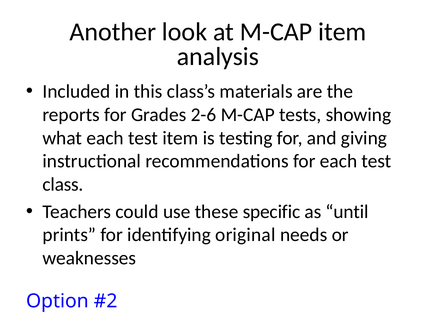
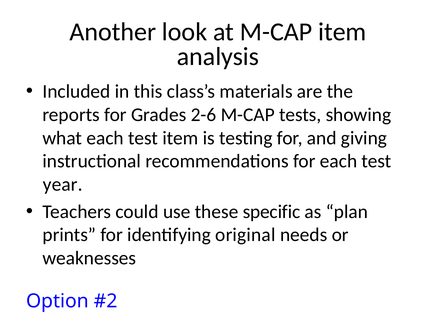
class: class -> year
until: until -> plan
